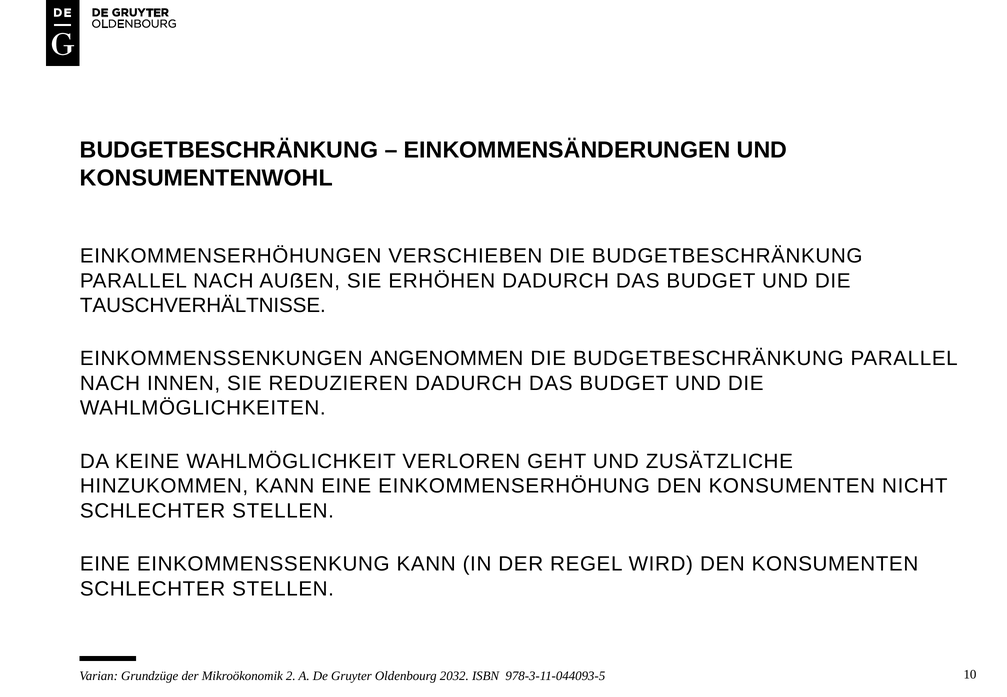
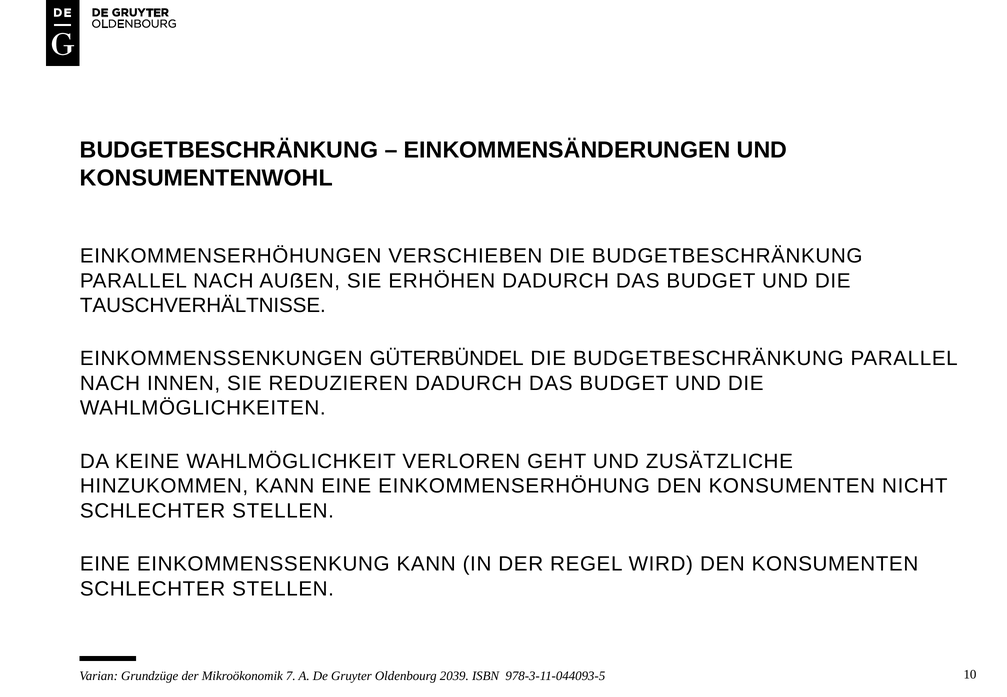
ANGENOMMEN: ANGENOMMEN -> GÜTERBÜNDEL
2: 2 -> 7
2032: 2032 -> 2039
